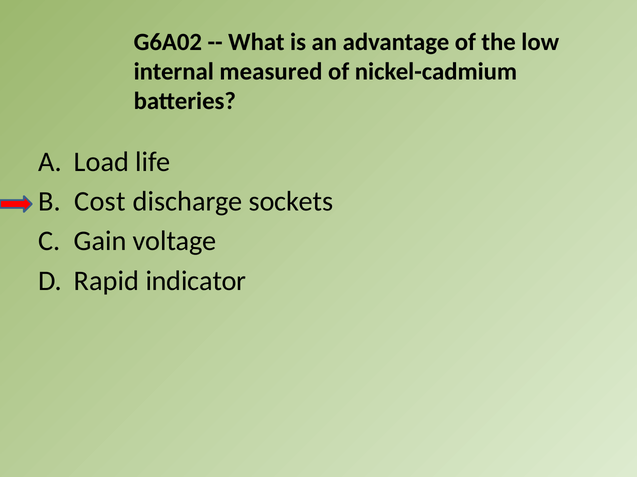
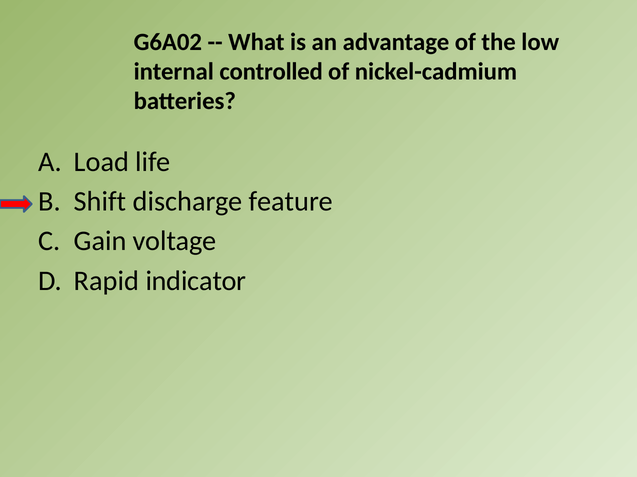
measured: measured -> controlled
Cost: Cost -> Shift
sockets: sockets -> feature
